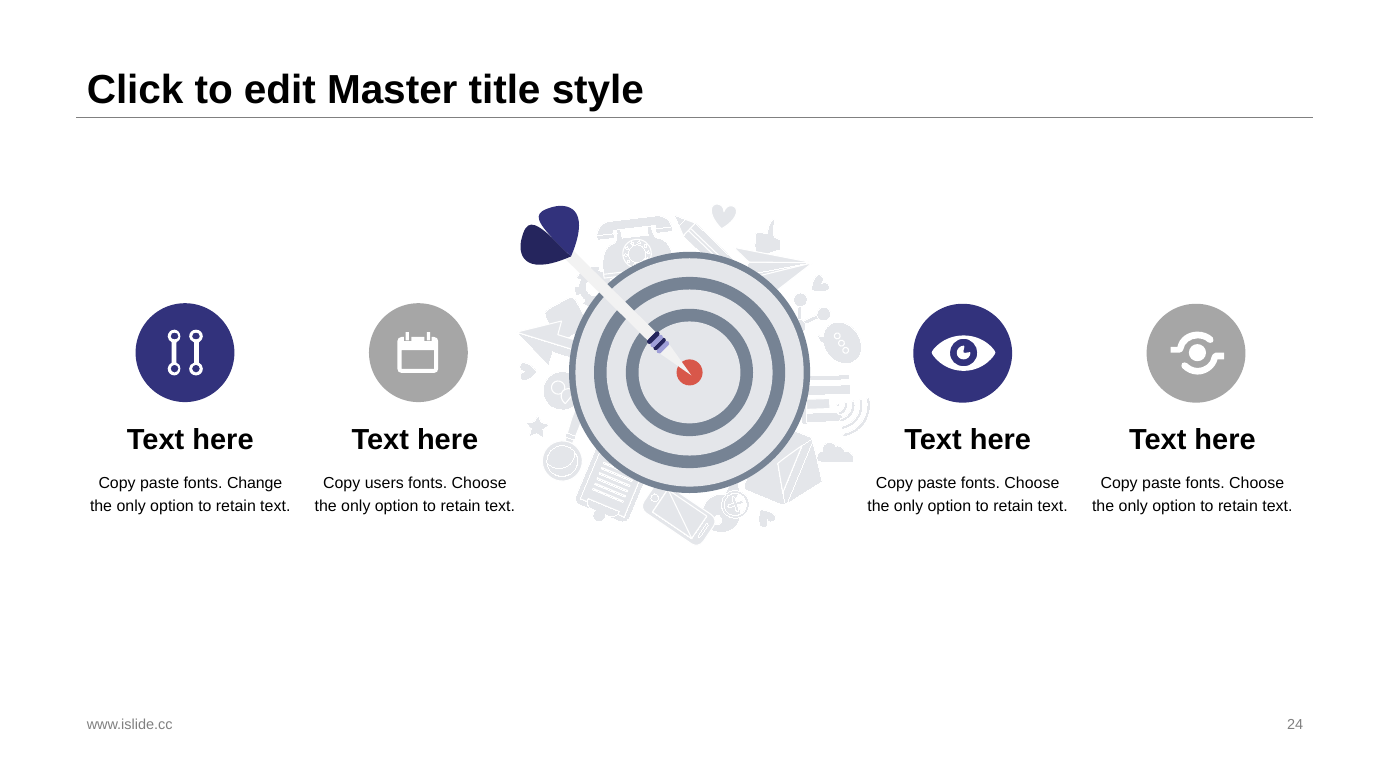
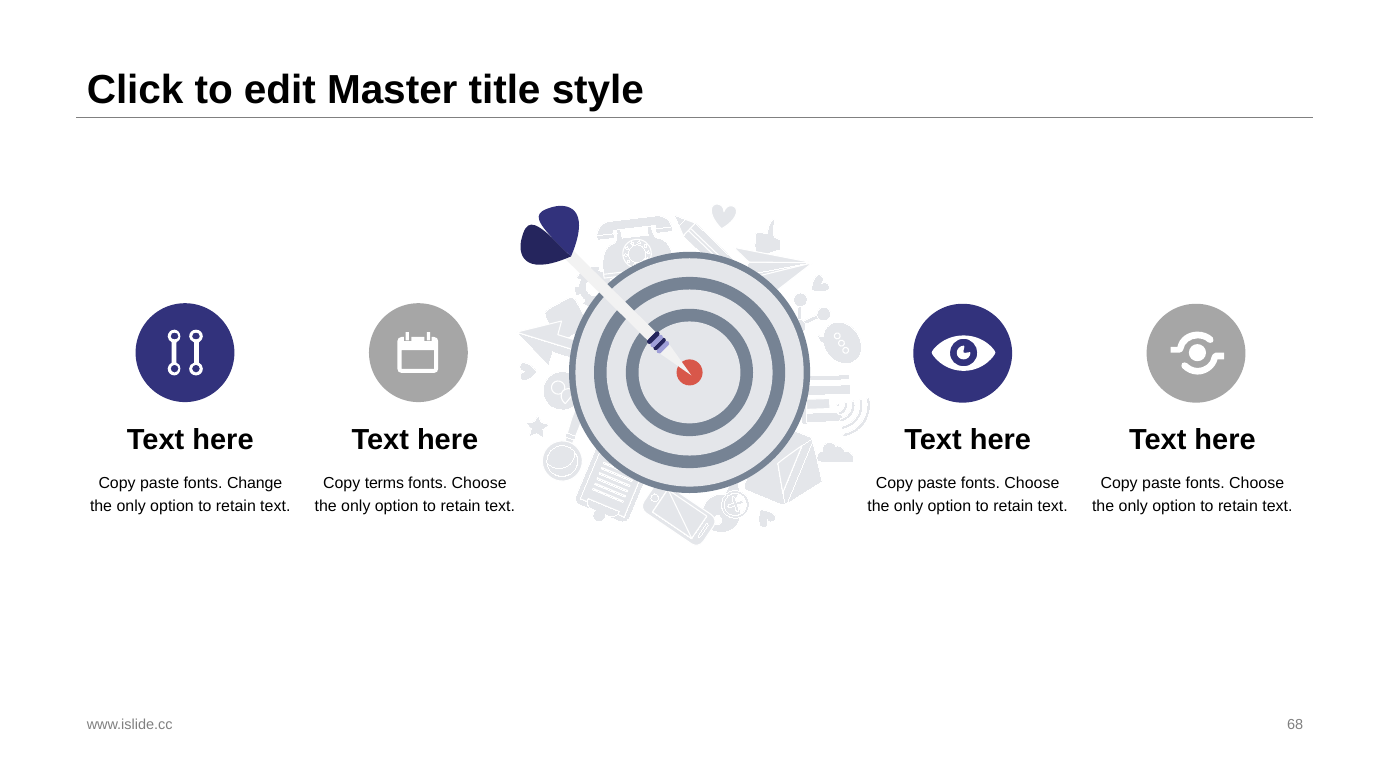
users: users -> terms
24: 24 -> 68
